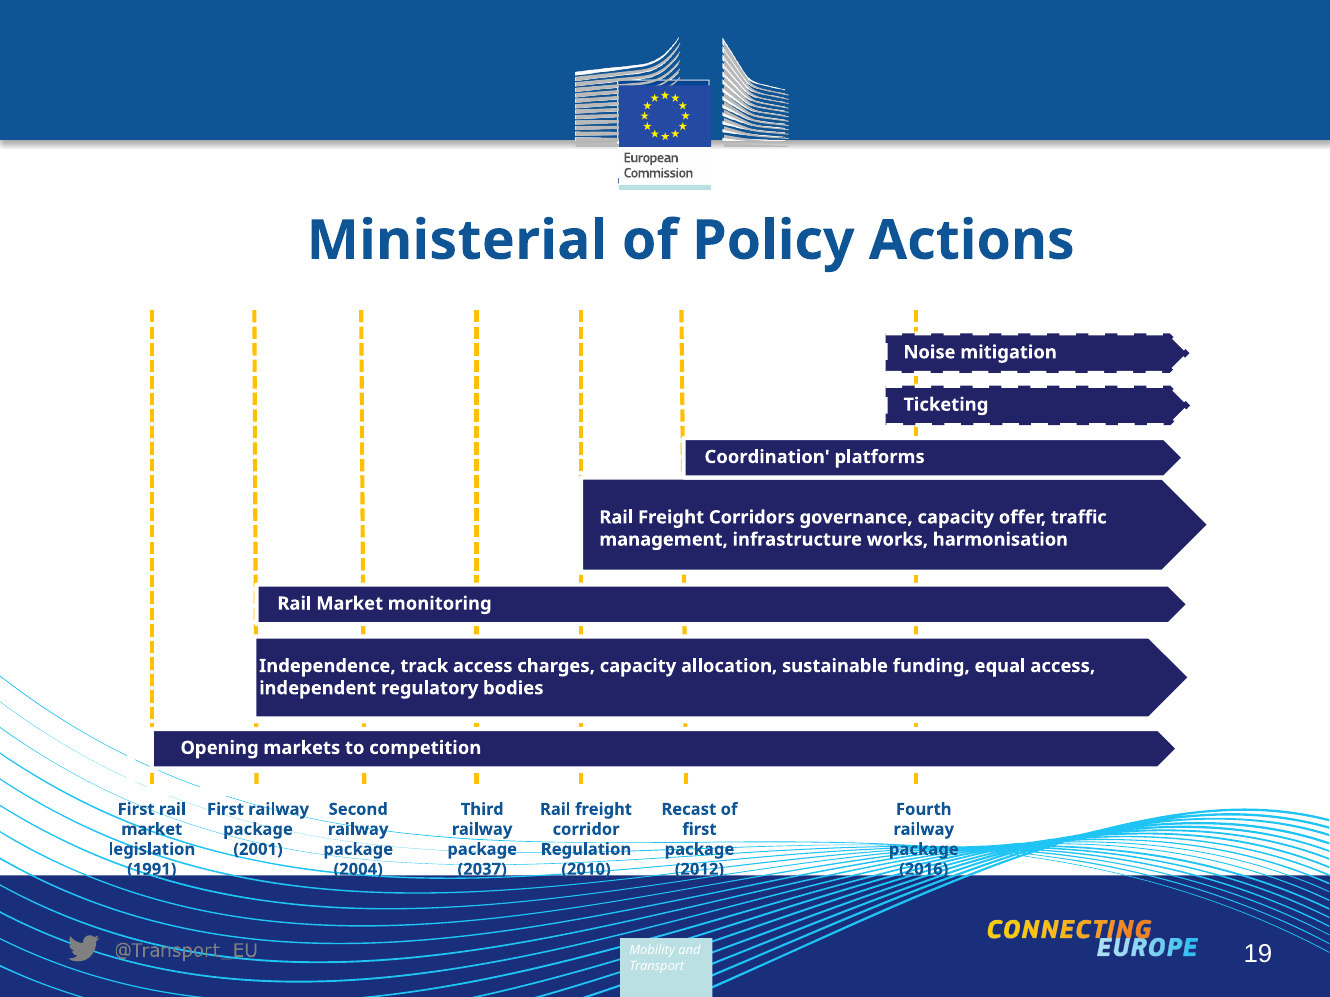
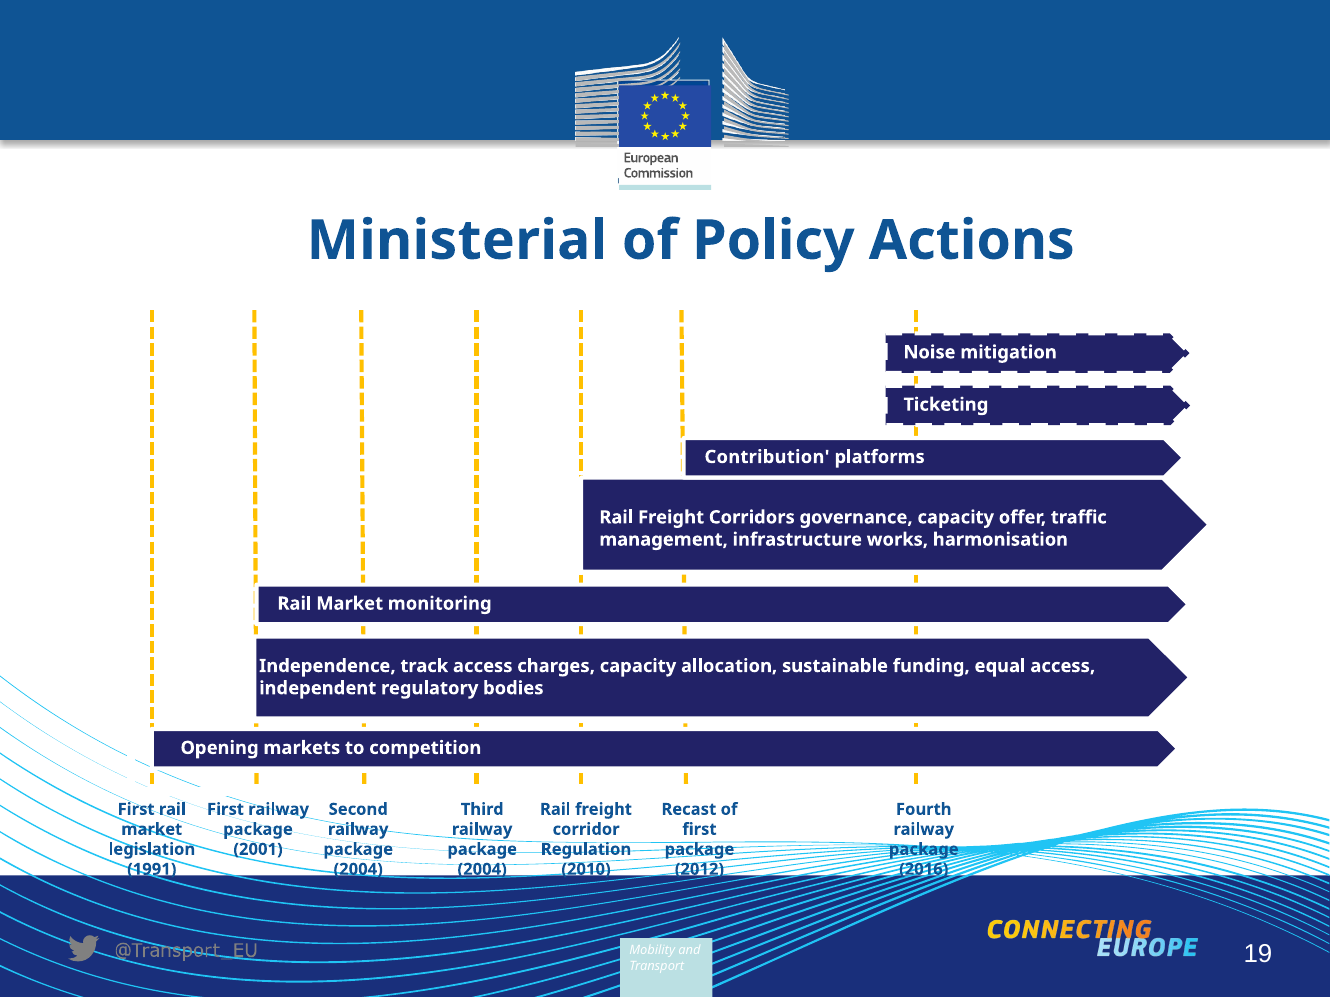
Coordination: Coordination -> Contribution
2037 at (482, 870): 2037 -> 2004
